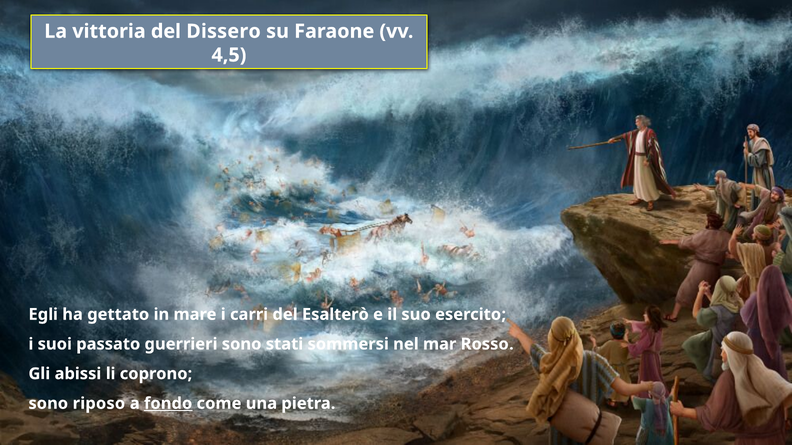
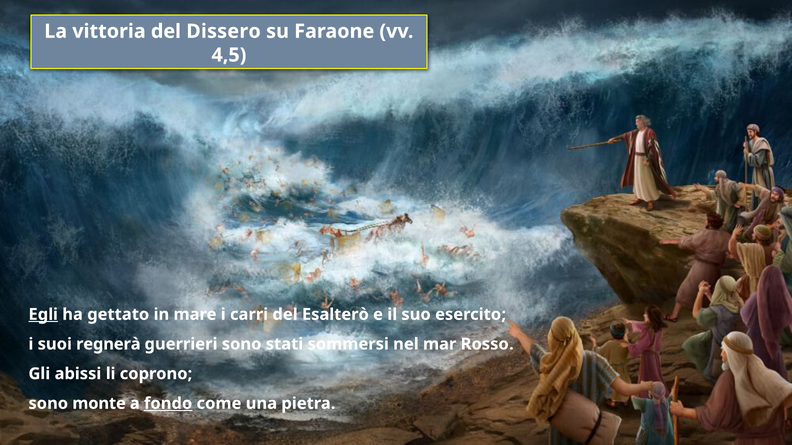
Egli underline: none -> present
passato: passato -> regnerà
riposo: riposo -> monte
